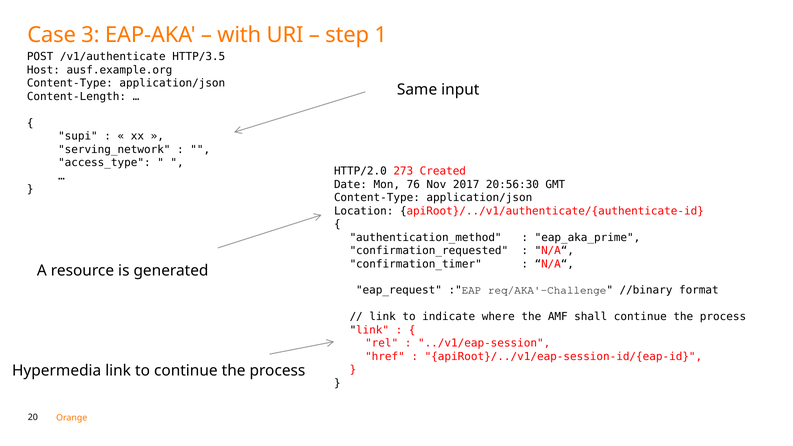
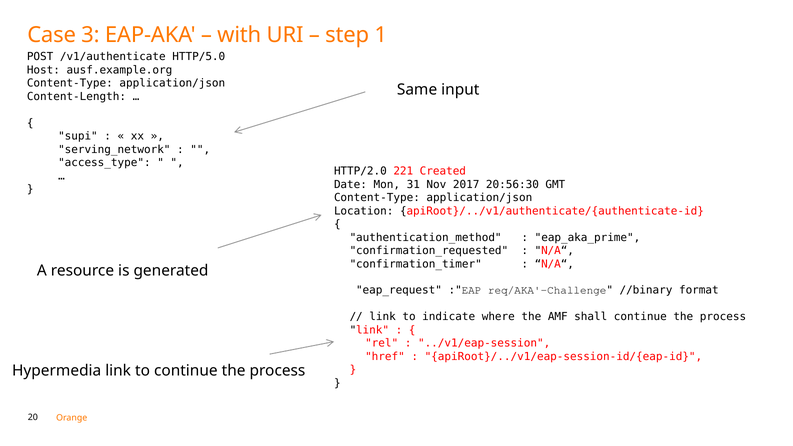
HTTP/3.5: HTTP/3.5 -> HTTP/5.0
273: 273 -> 221
76: 76 -> 31
